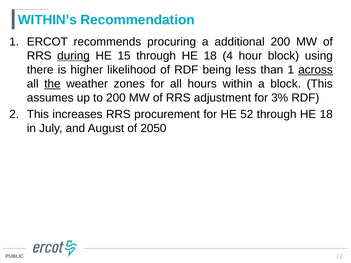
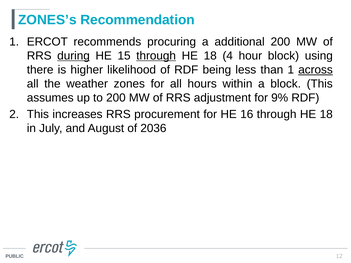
WITHIN’s: WITHIN’s -> ZONES’s
through at (156, 56) underline: none -> present
the underline: present -> none
3%: 3% -> 9%
52: 52 -> 16
2050: 2050 -> 2036
